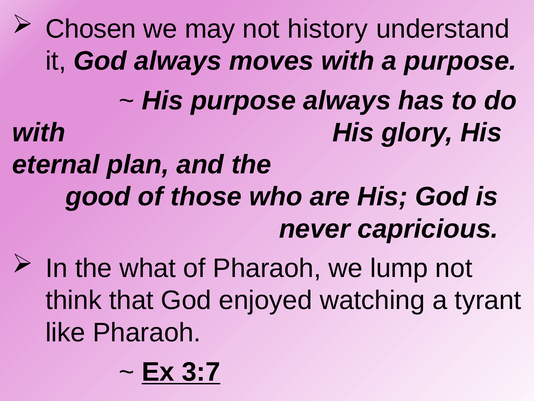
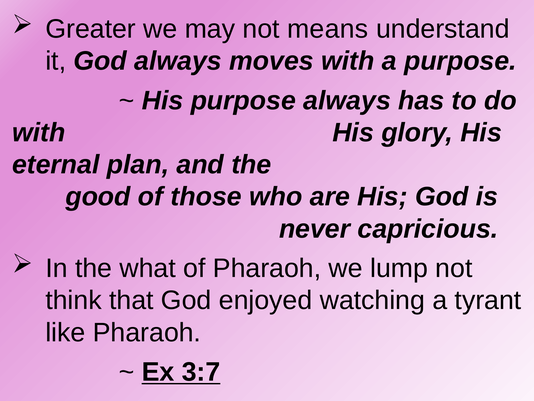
Chosen: Chosen -> Greater
history: history -> means
